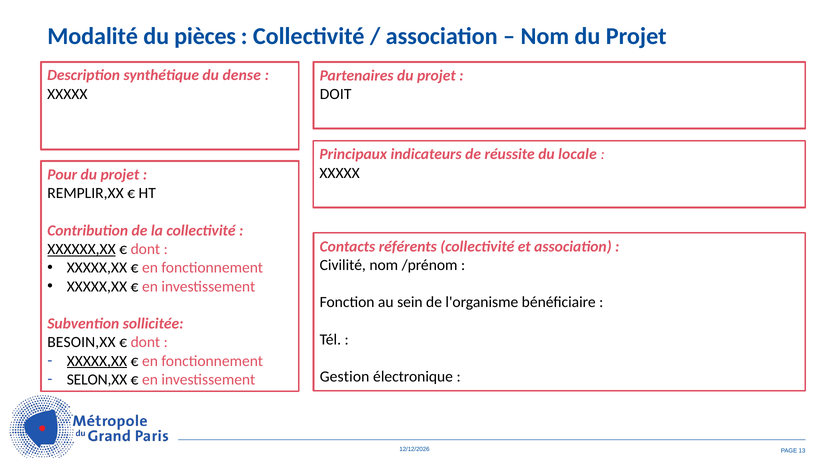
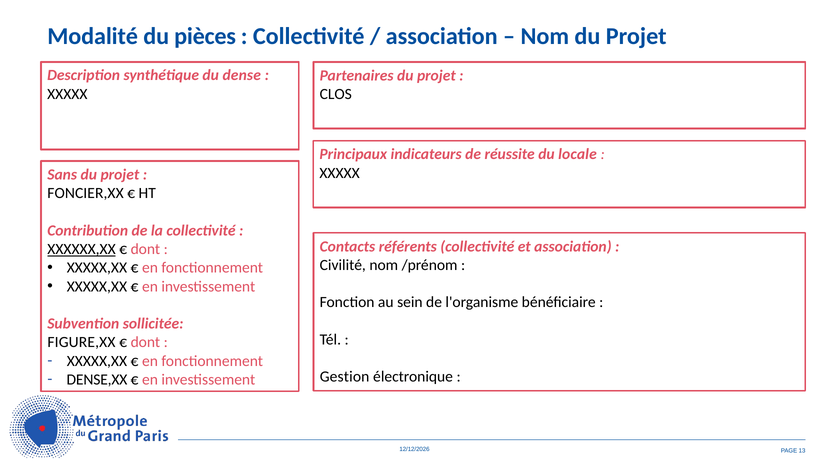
DOIT: DOIT -> CLOS
Pour: Pour -> Sans
REMPLIR,XX: REMPLIR,XX -> FONCIER,XX
BESOIN,XX: BESOIN,XX -> FIGURE,XX
XXXXX,XX at (97, 361) underline: present -> none
SELON,XX: SELON,XX -> DENSE,XX
